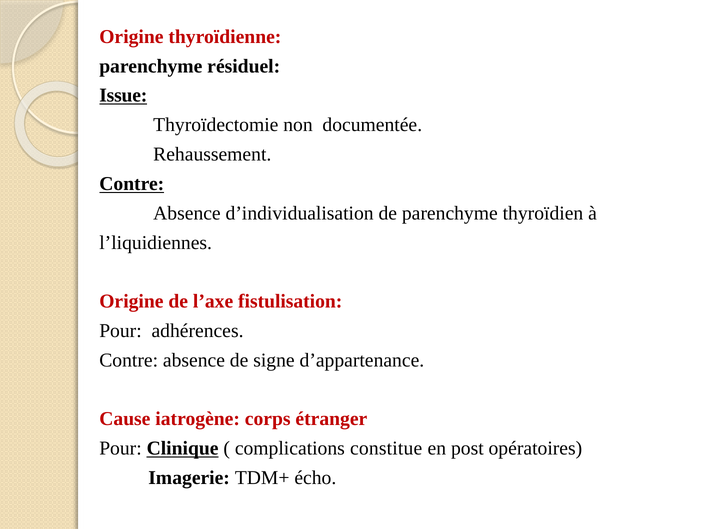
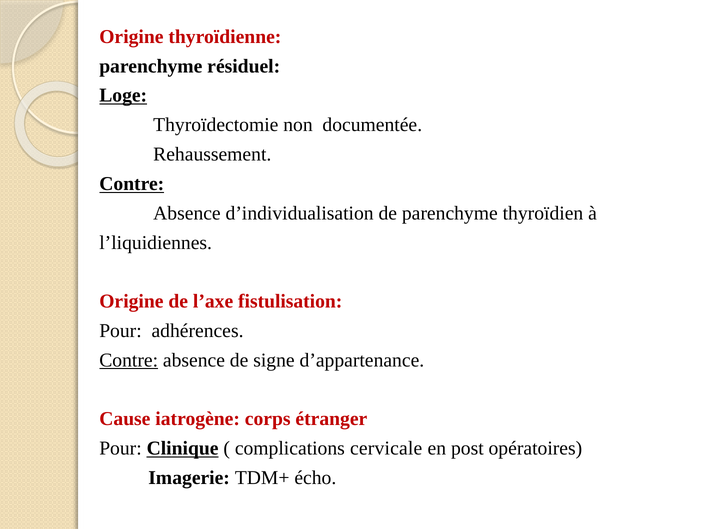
Issue: Issue -> Loge
Contre at (129, 360) underline: none -> present
constitue: constitue -> cervicale
